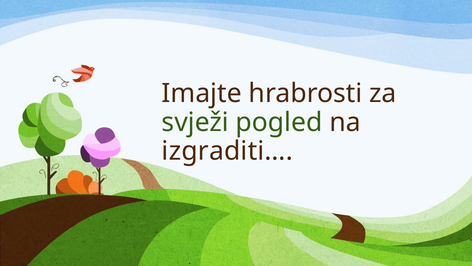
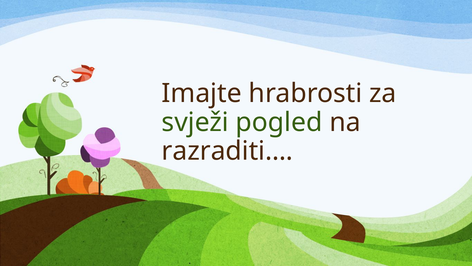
izgraditi…: izgraditi… -> razraditi…
